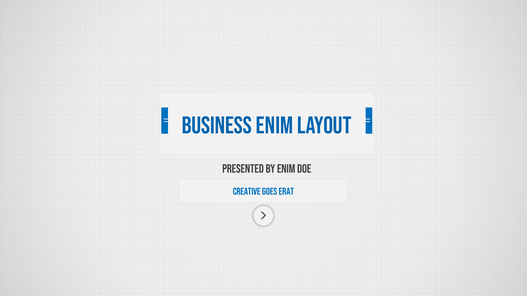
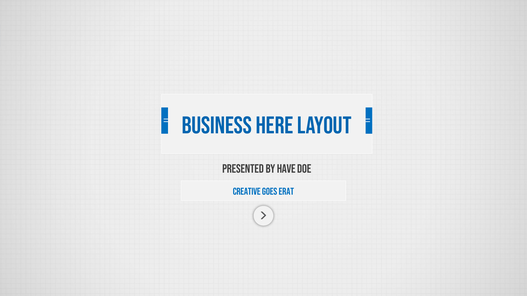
BUSINESS ENIM: ENIM -> HERE
BY ENIM: ENIM -> HAVE
